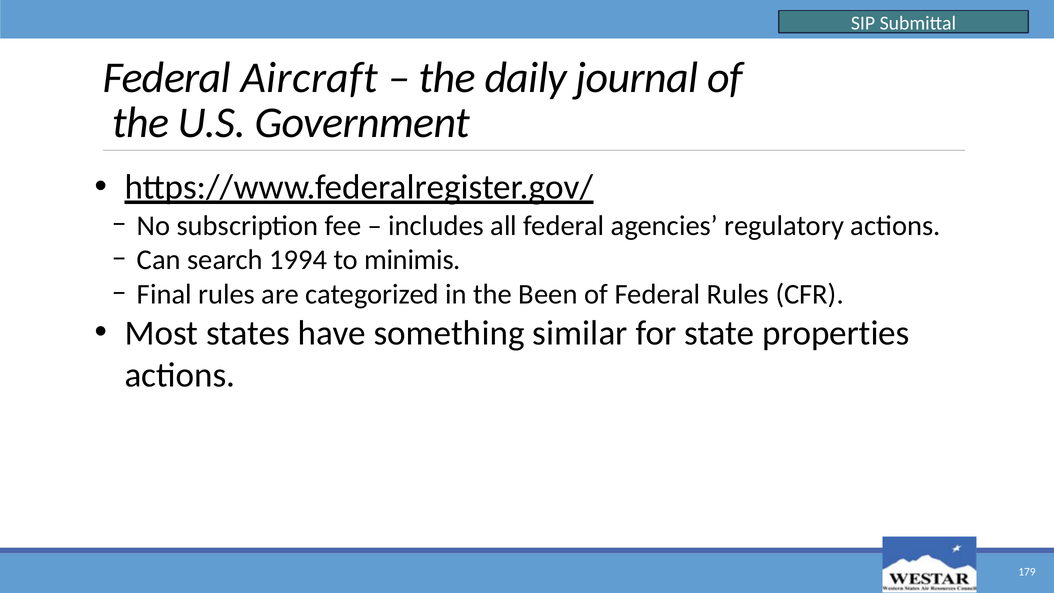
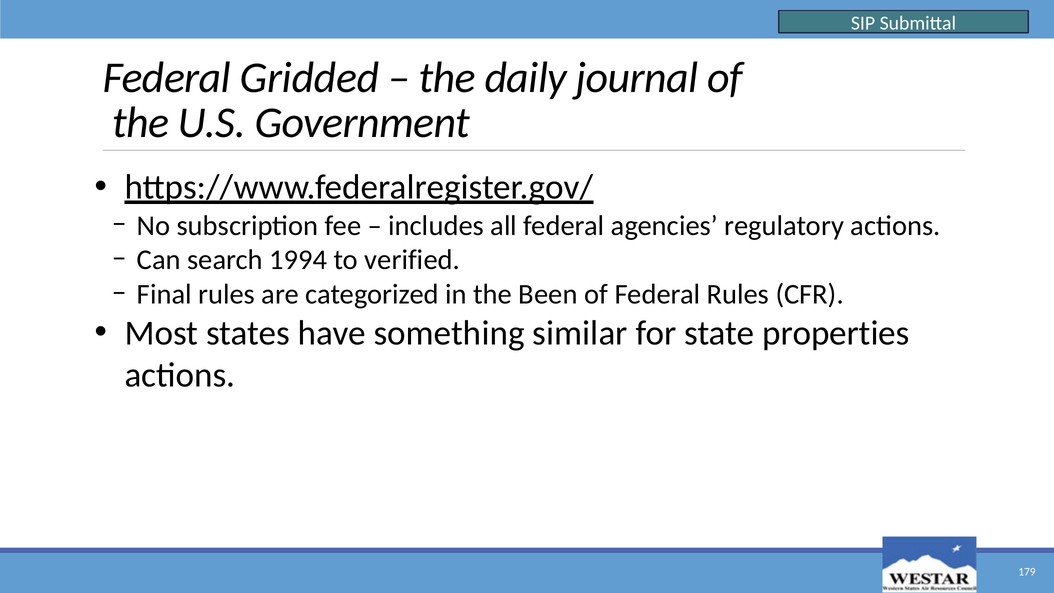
Aircraft: Aircraft -> Gridded
minimis: minimis -> verified
